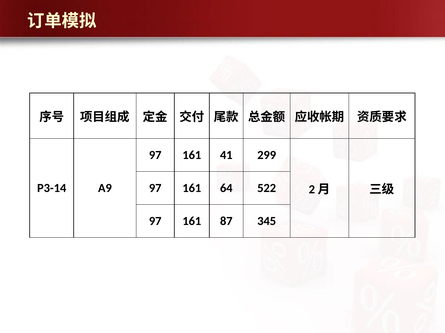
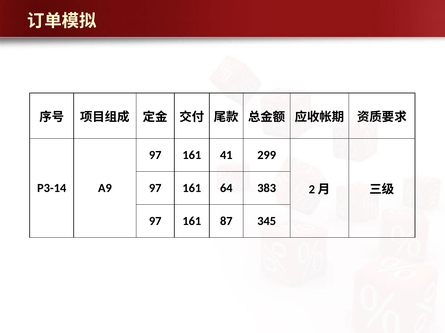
522: 522 -> 383
